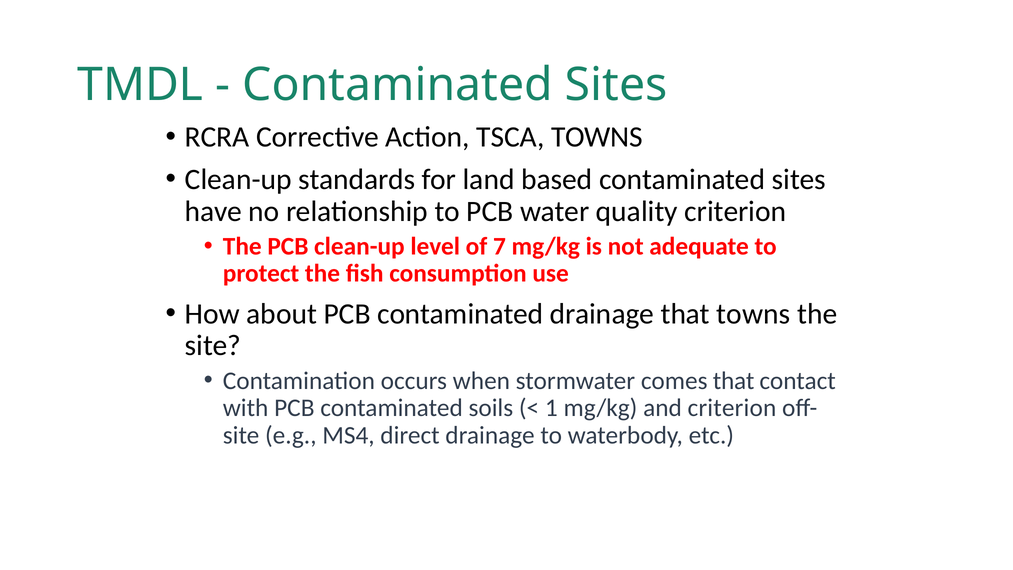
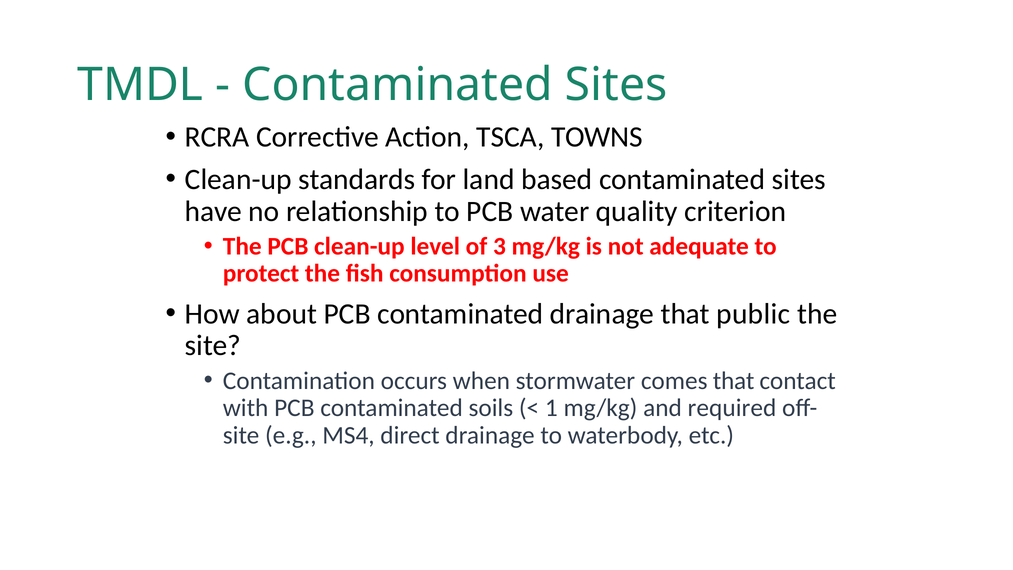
7: 7 -> 3
that towns: towns -> public
and criterion: criterion -> required
